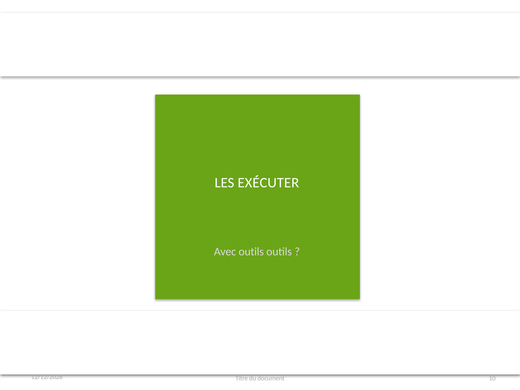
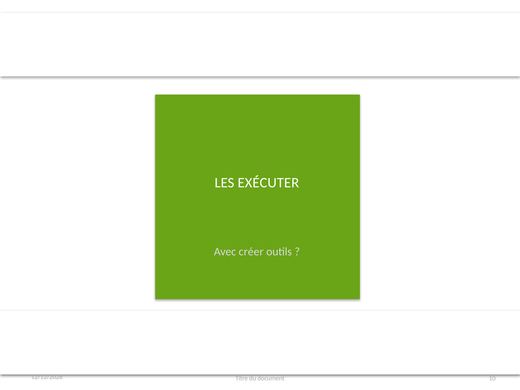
Avec outils: outils -> créer
